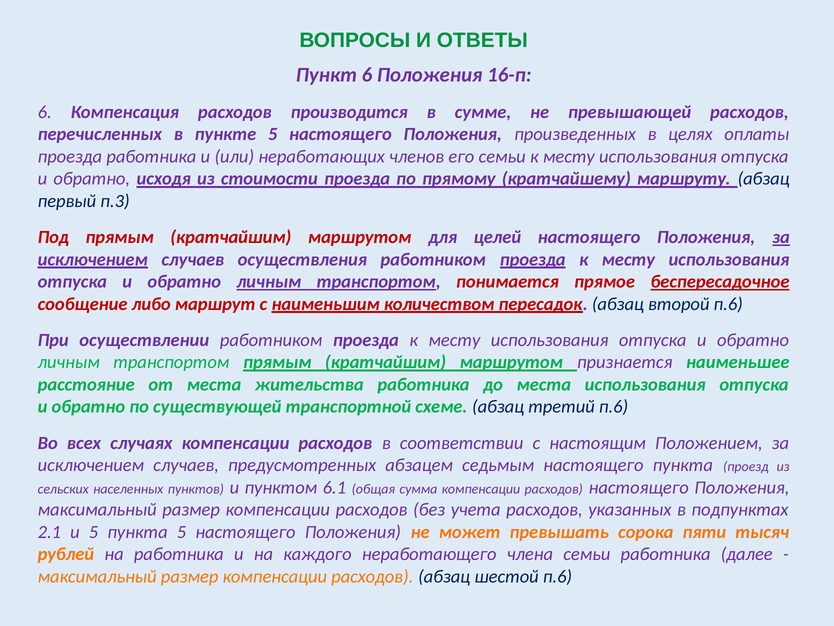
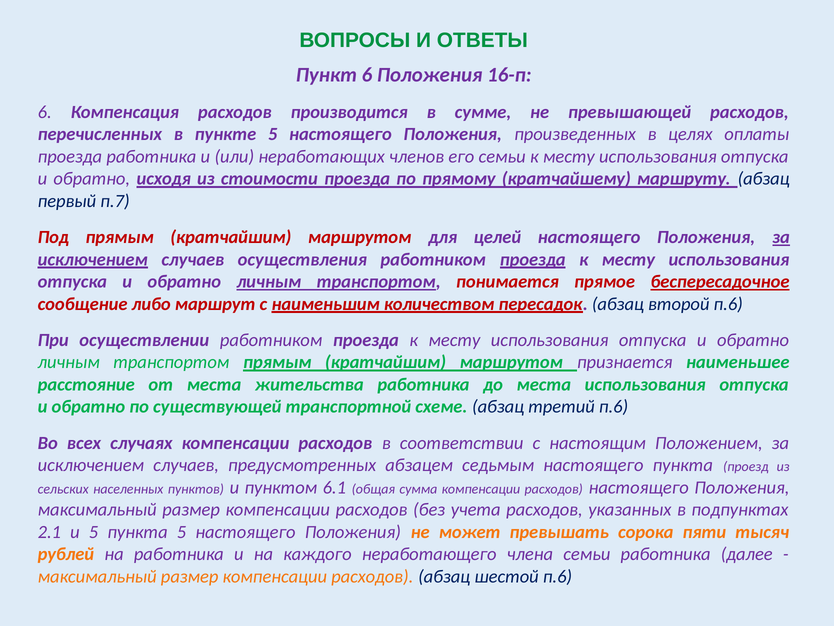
п.3: п.3 -> п.7
